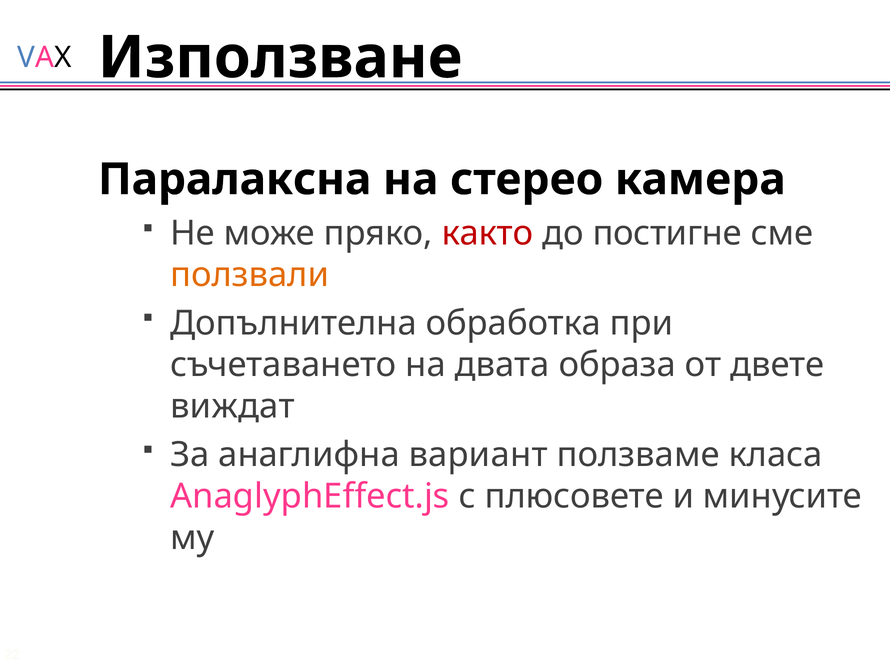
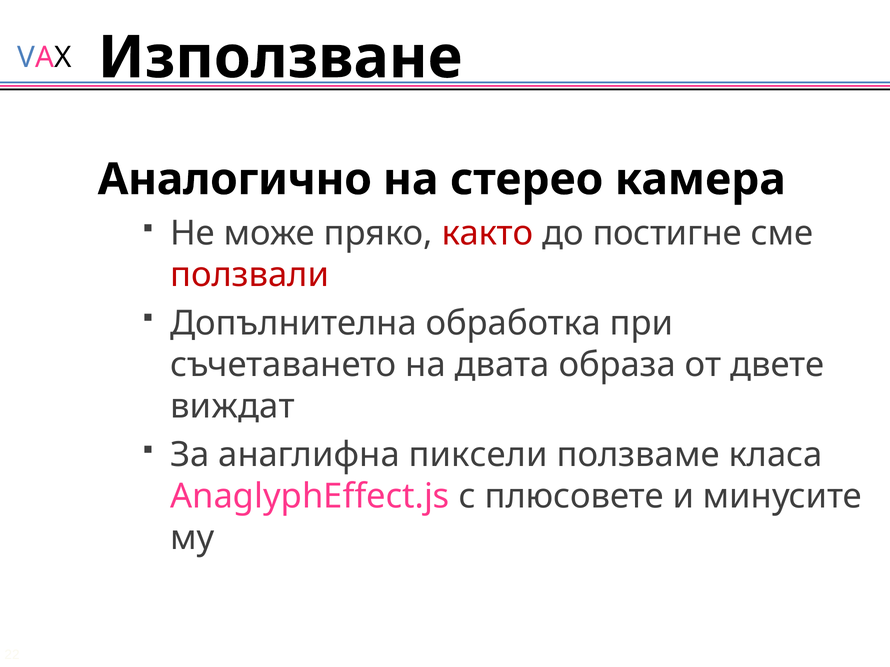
Паралаксна: Паралаксна -> Аналогично
ползвали colour: orange -> red
вариант: вариант -> пиксели
